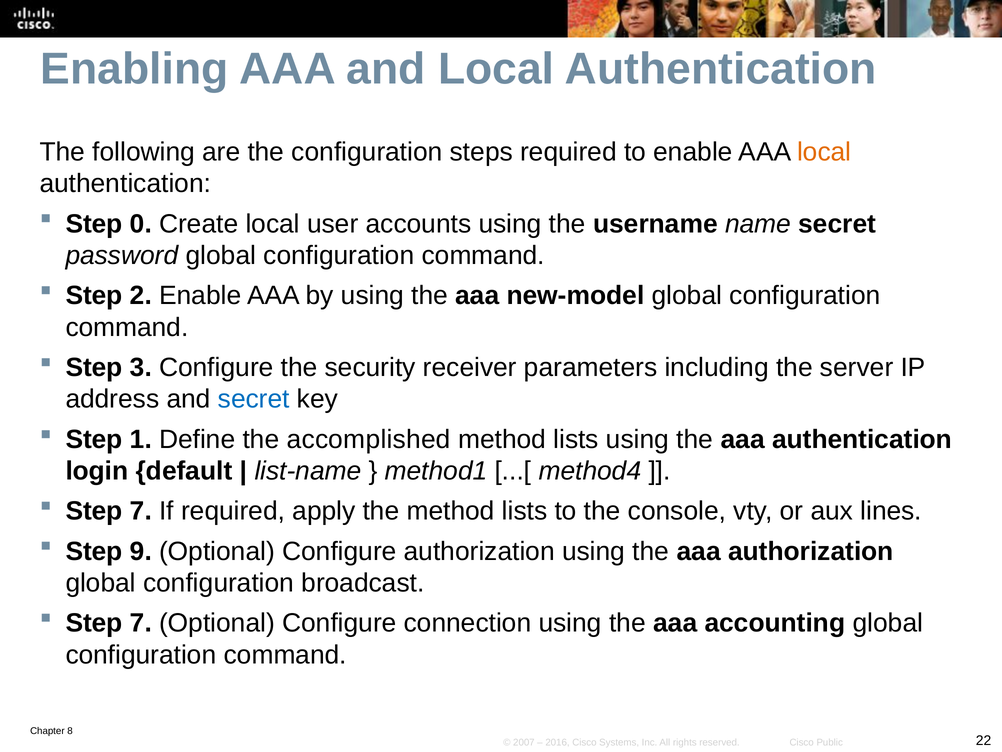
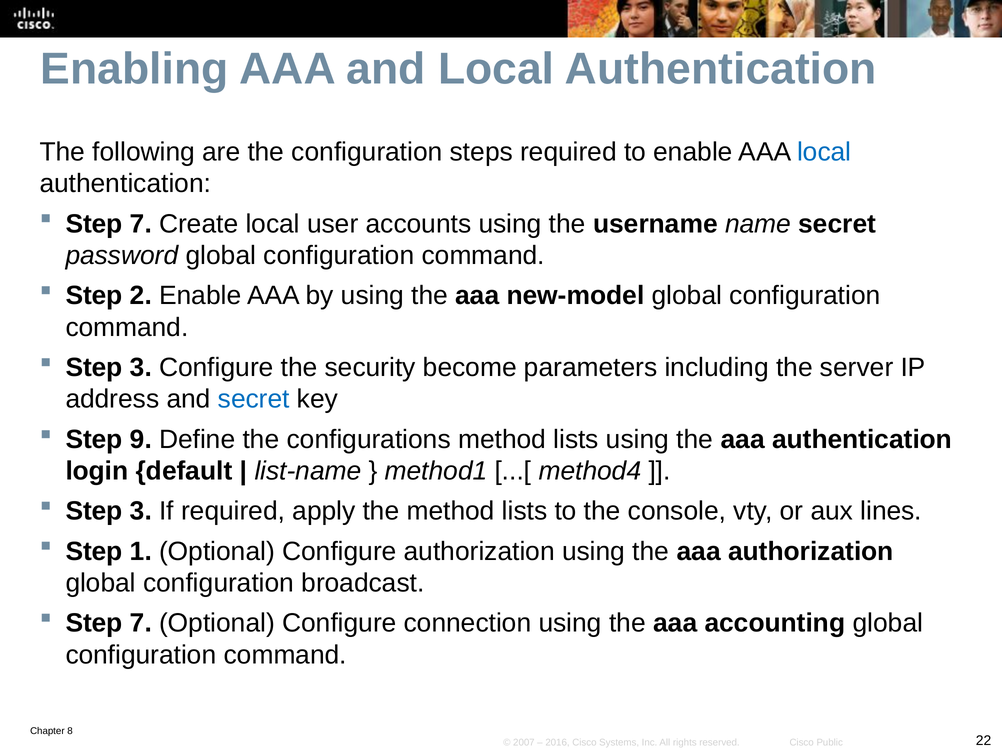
local at (824, 152) colour: orange -> blue
0 at (141, 224): 0 -> 7
receiver: receiver -> become
1: 1 -> 9
accomplished: accomplished -> configurations
7 at (141, 511): 7 -> 3
9: 9 -> 1
